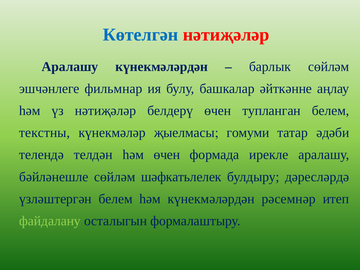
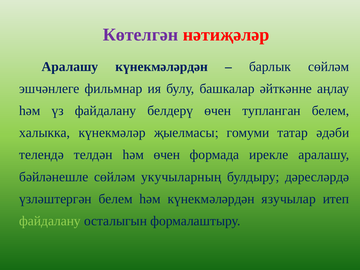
Көтелгән colour: blue -> purple
үз нәтиҗәләр: нәтиҗәләр -> файдалану
текстны: текстны -> халыкка
шәфкатьлелек: шәфкатьлелек -> укучыларның
рәсемнәр: рәсемнәр -> язучылар
